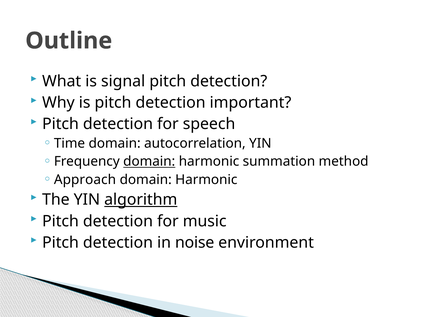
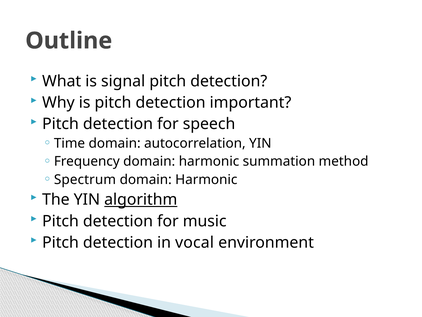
domain at (149, 161) underline: present -> none
Approach: Approach -> Spectrum
noise: noise -> vocal
